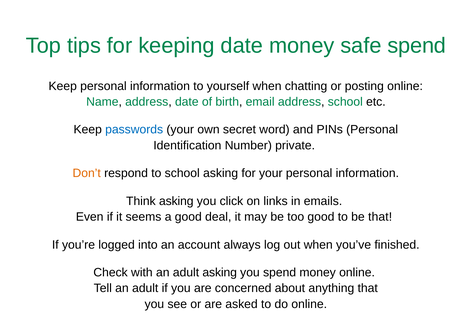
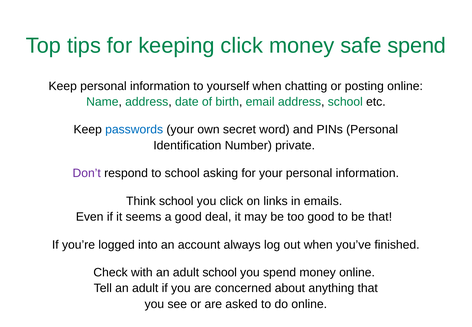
keeping date: date -> click
Don’t colour: orange -> purple
Think asking: asking -> school
adult asking: asking -> school
